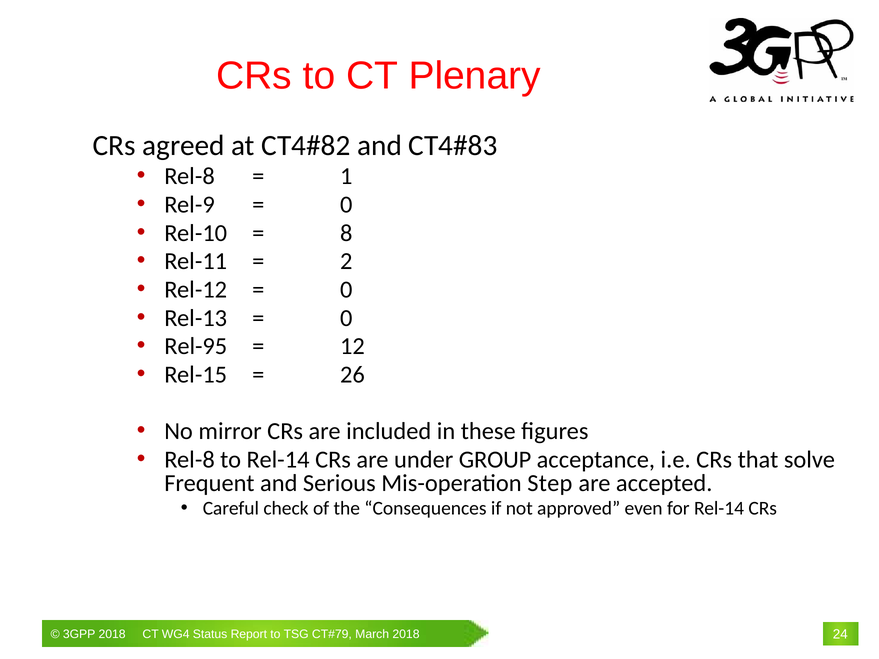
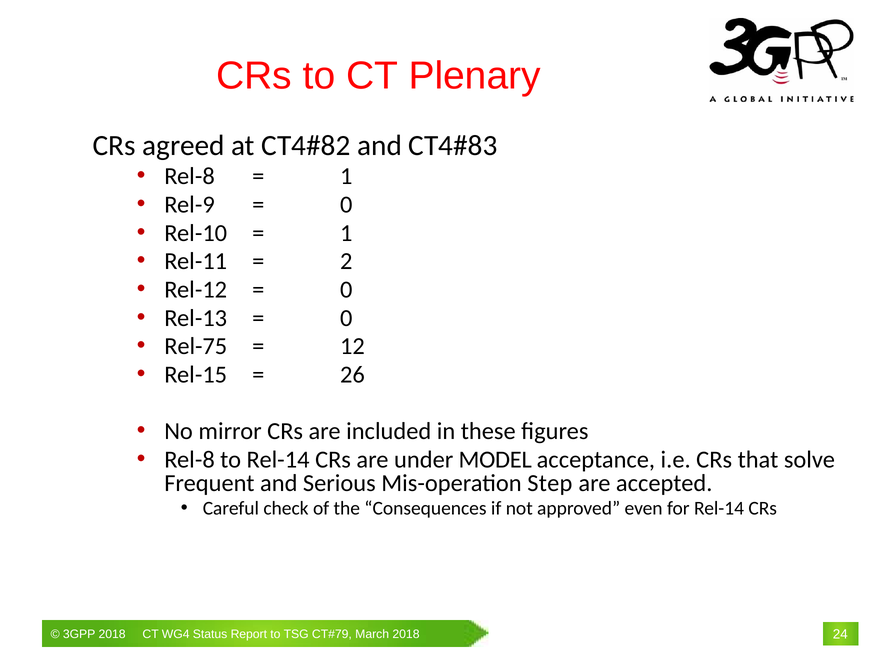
8 at (346, 233): 8 -> 1
Rel-95: Rel-95 -> Rel-75
GROUP: GROUP -> MODEL
